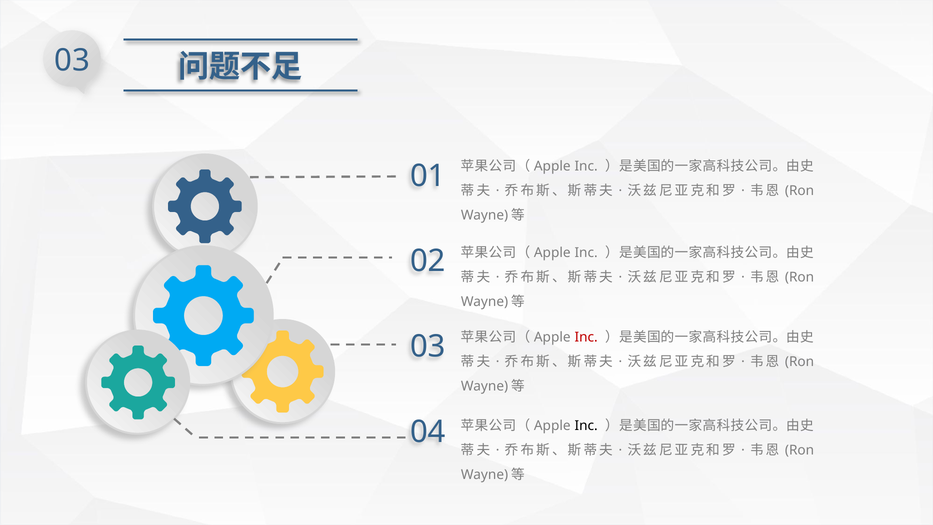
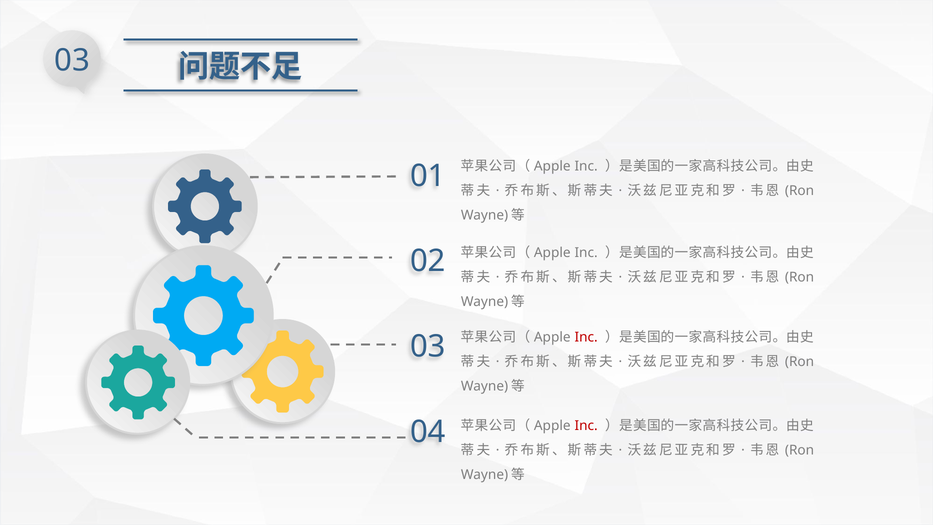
Inc at (586, 426) colour: black -> red
